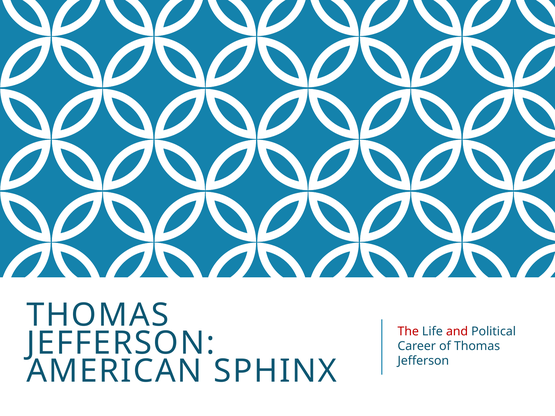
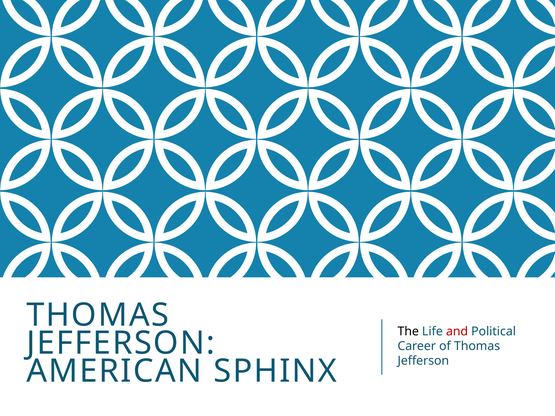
The colour: red -> black
